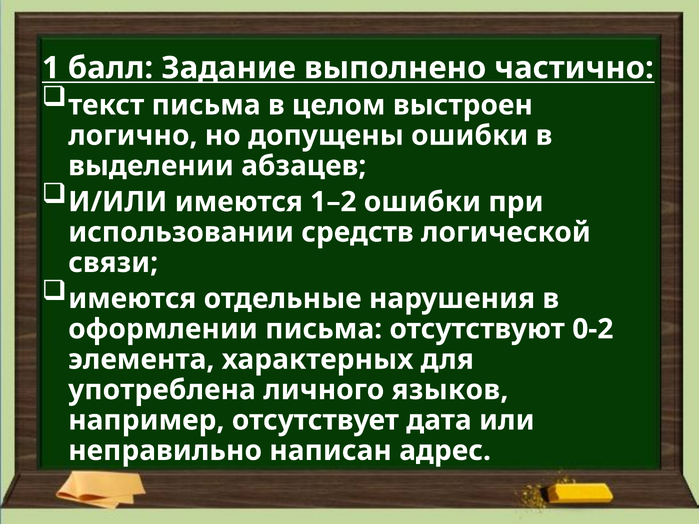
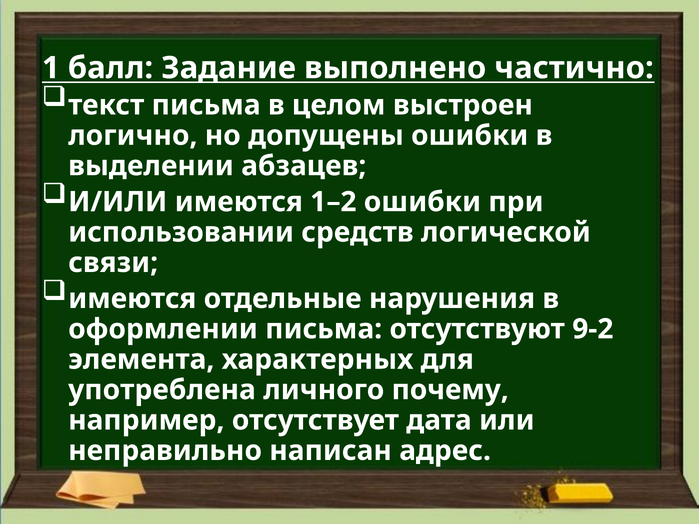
0-2: 0-2 -> 9-2
языков: языков -> почему
